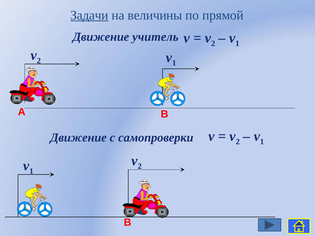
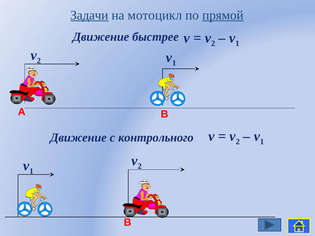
величины: величины -> мотоцикл
прямой underline: none -> present
учитель: учитель -> быстрее
самопроверки: самопроверки -> контрольного
